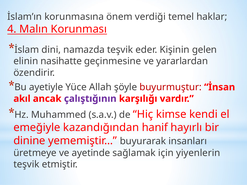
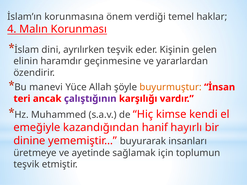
namazda: namazda -> ayrılırken
nasihatte: nasihatte -> haramdır
ayetiyle: ayetiyle -> manevi
buyurmuştur colour: red -> orange
akıl: akıl -> teri
yiyenlerin: yiyenlerin -> toplumun
